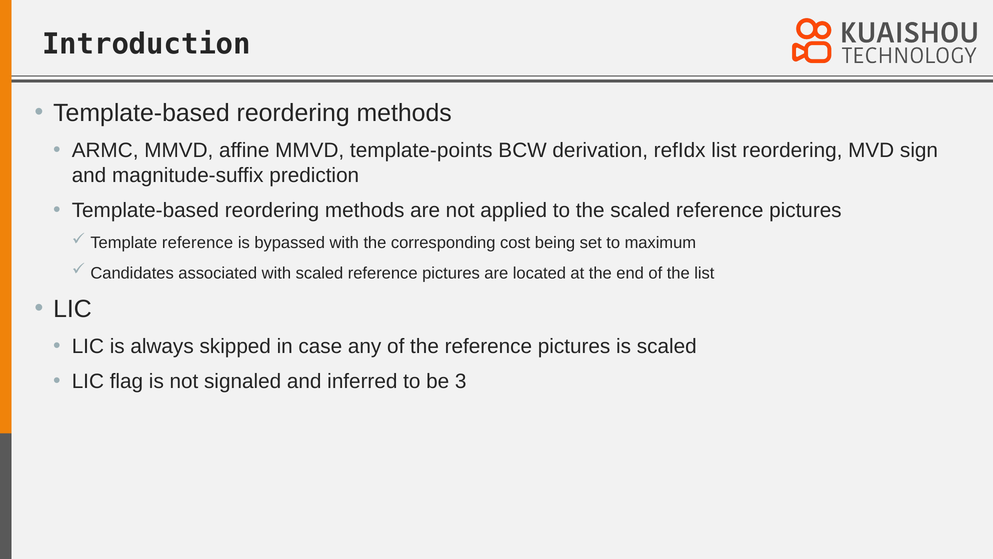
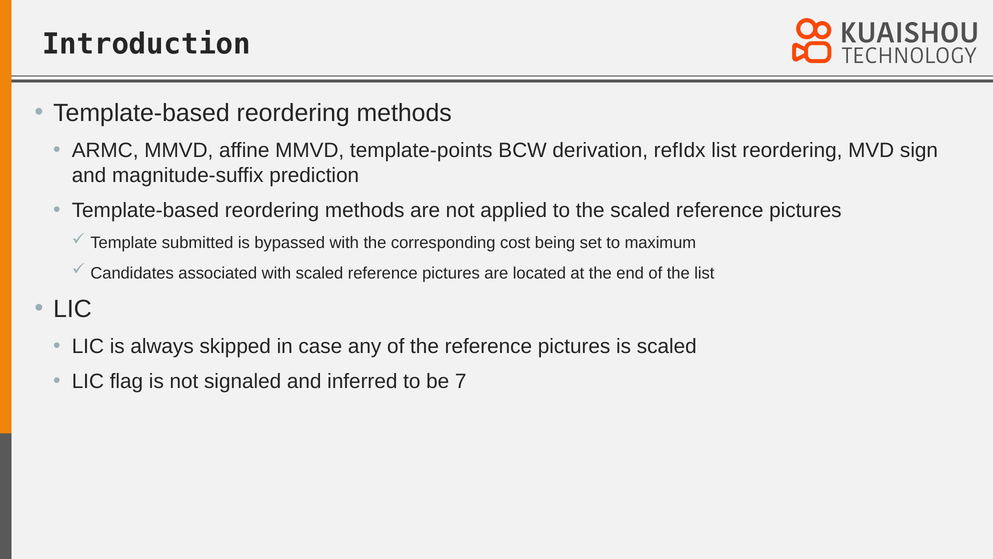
Template reference: reference -> submitted
3: 3 -> 7
